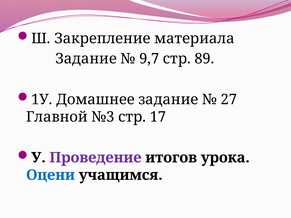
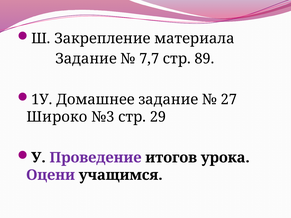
9,7: 9,7 -> 7,7
Главной: Главной -> Широко
17: 17 -> 29
Оцени colour: blue -> purple
